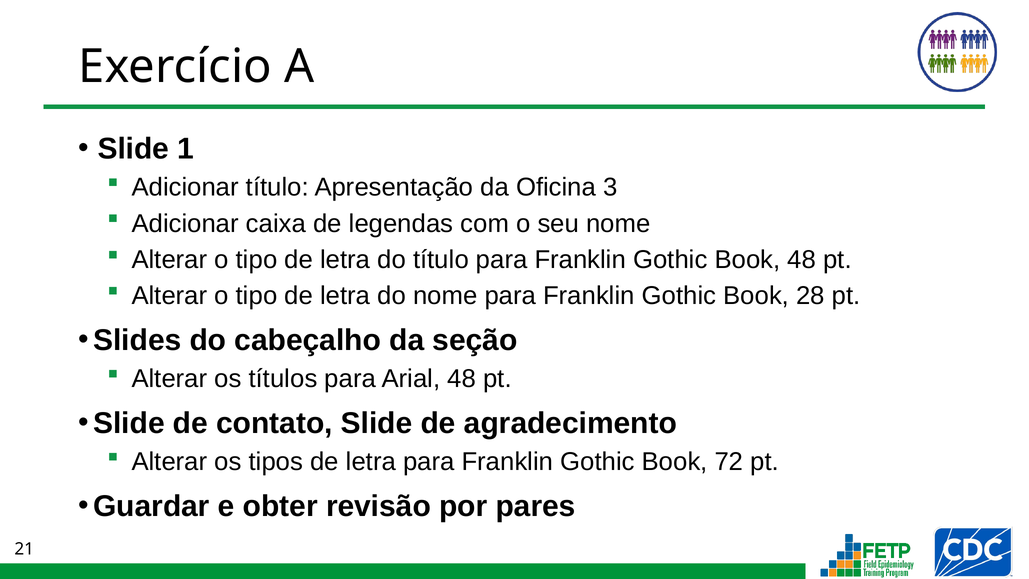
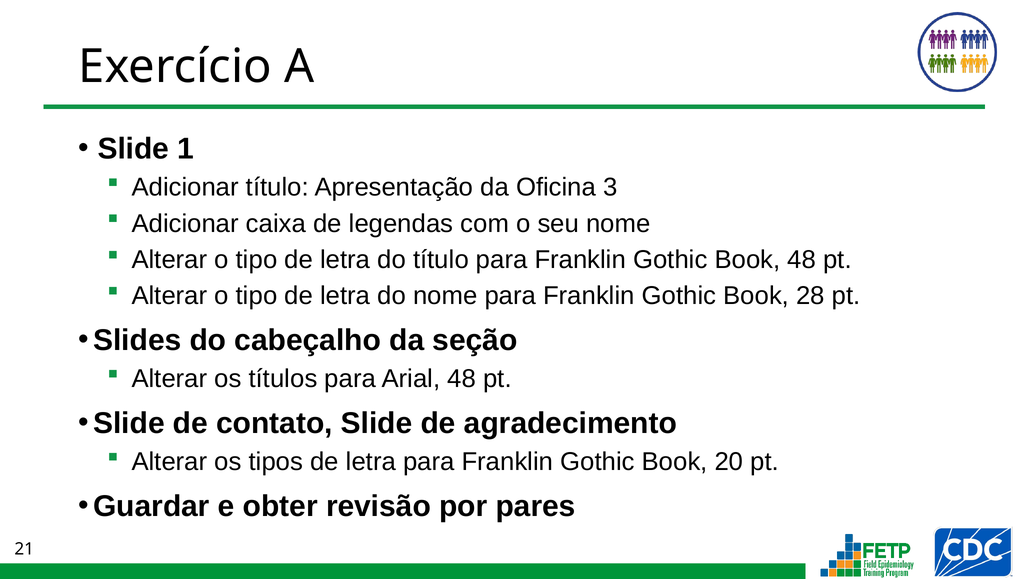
72: 72 -> 20
